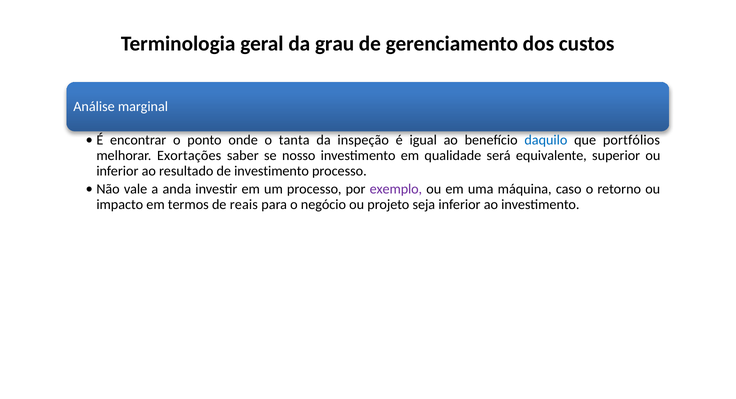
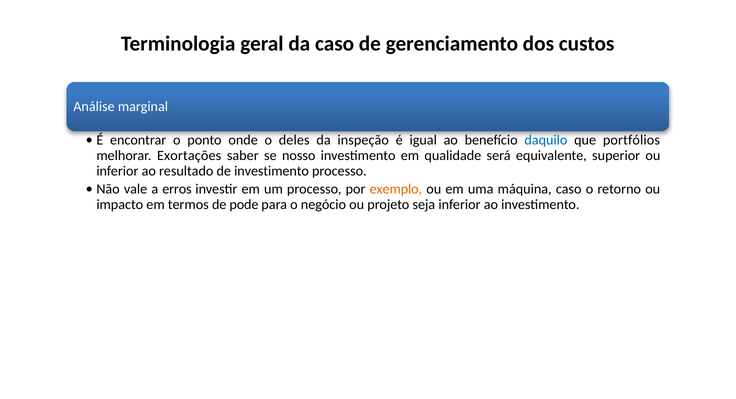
da grau: grau -> caso
tanta: tanta -> deles
anda: anda -> erros
exemplo colour: purple -> orange
reais: reais -> pode
